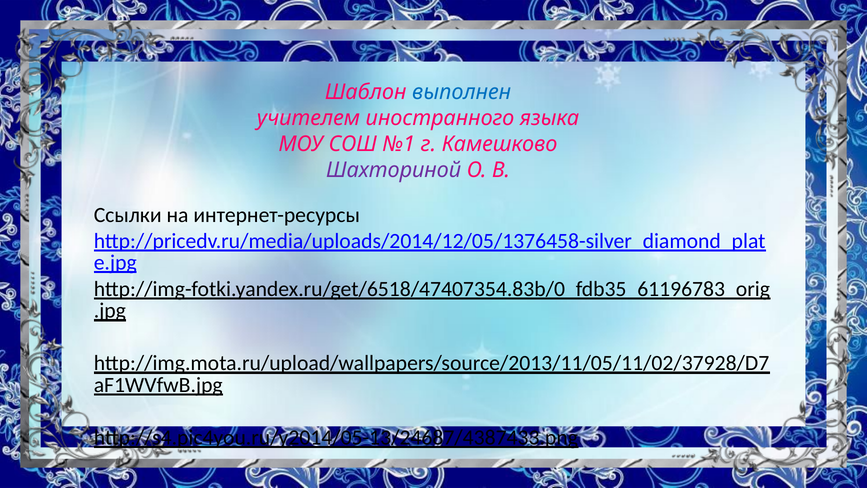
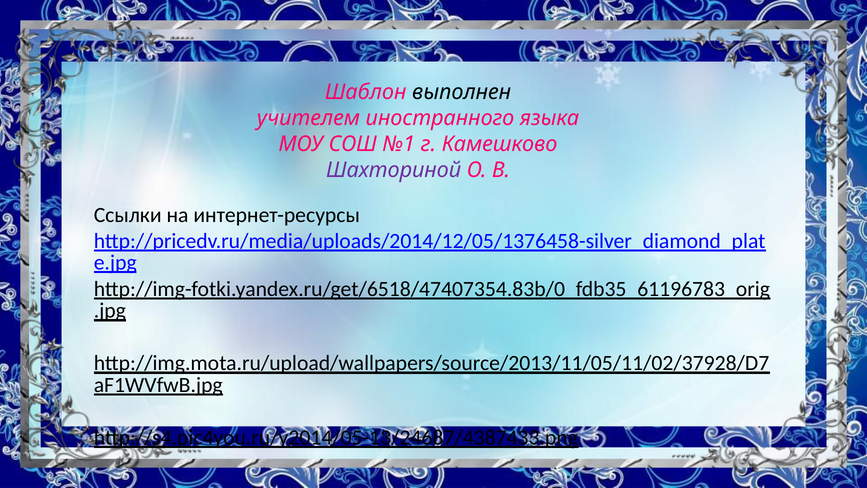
выполнен colour: blue -> black
